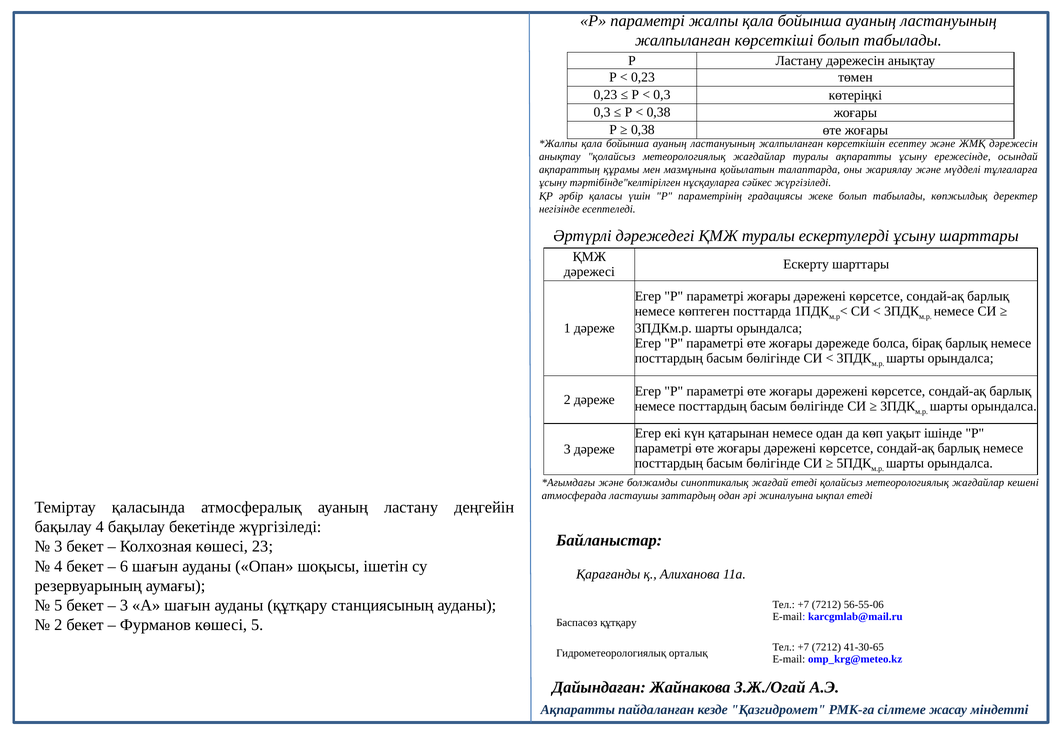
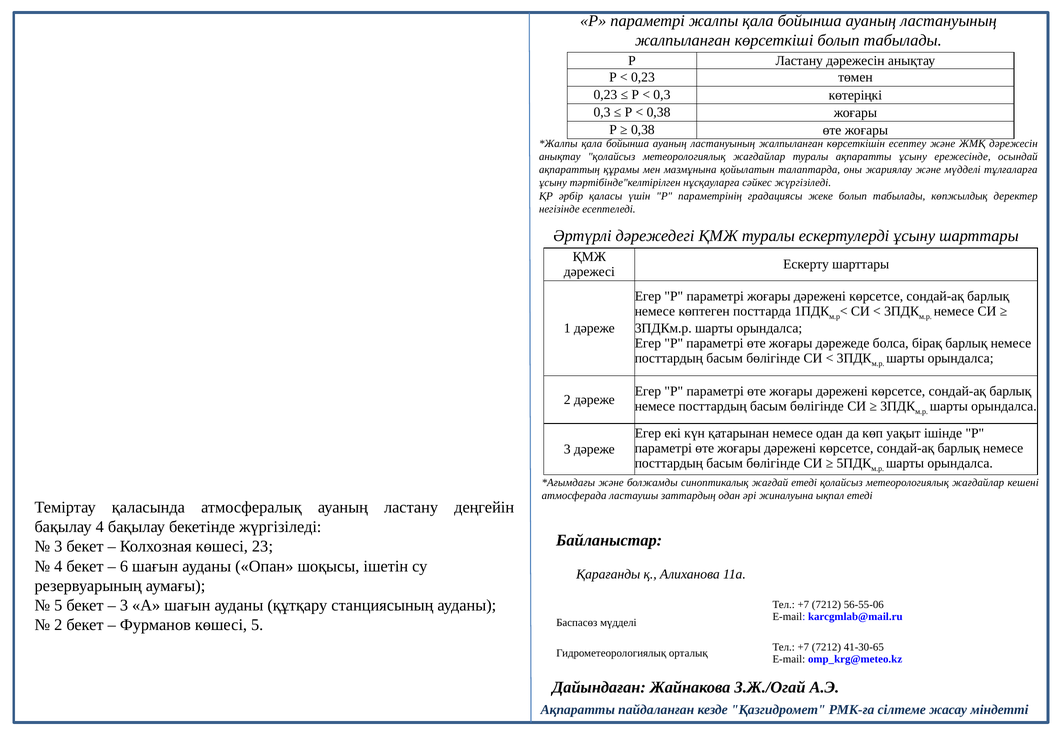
Баспасөз құтқару: құтқару -> мүдделі
